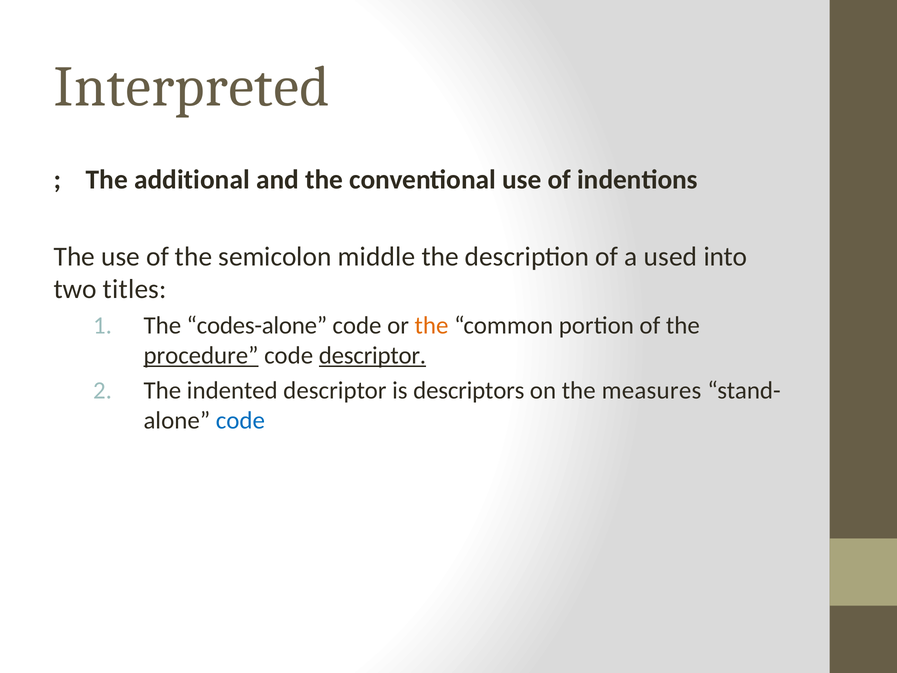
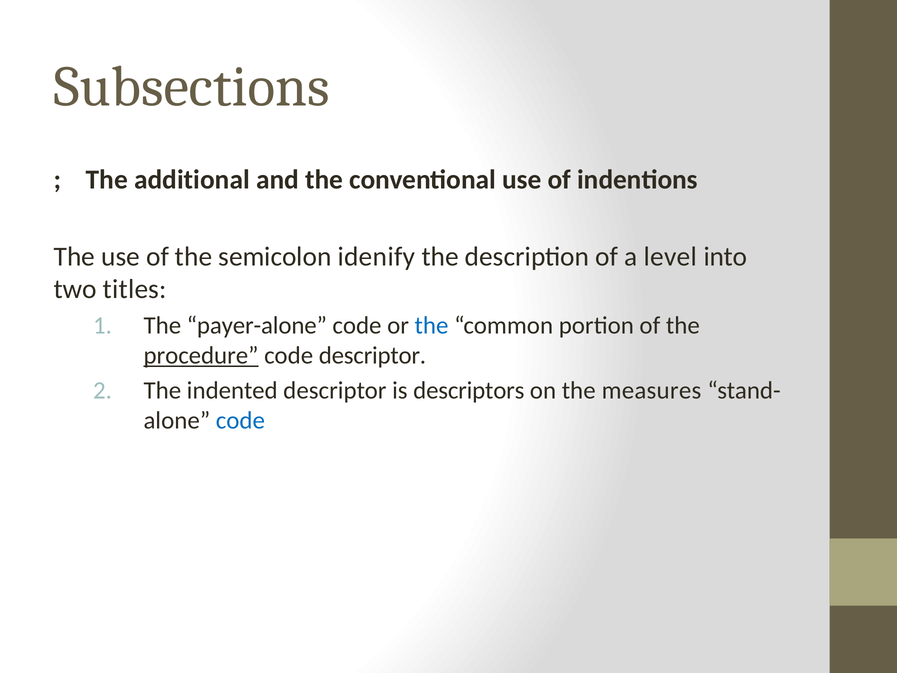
Interpreted: Interpreted -> Subsections
middle: middle -> idenify
used: used -> level
codes-alone: codes-alone -> payer-alone
the at (432, 325) colour: orange -> blue
descriptor at (372, 355) underline: present -> none
